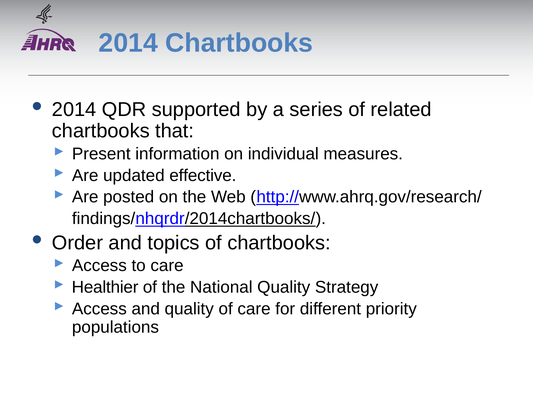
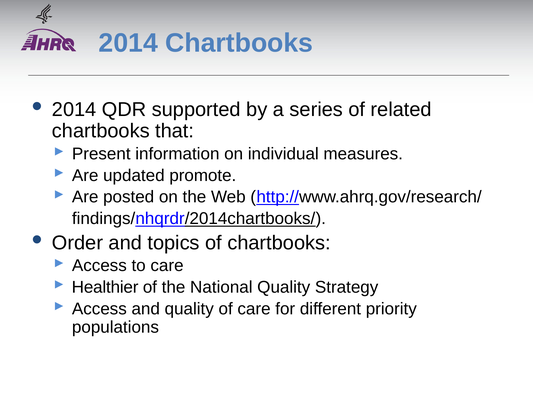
effective: effective -> promote
